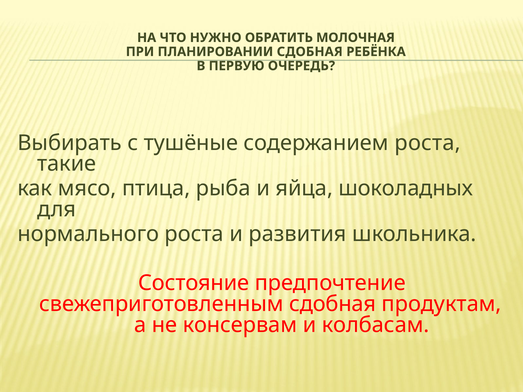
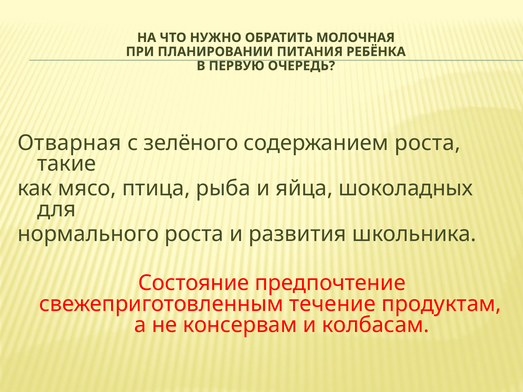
ПЛАНИРОВАНИИ СДОБНАЯ: СДОБНАЯ -> ПИТАНИЯ
Выбирать: Выбирать -> Отварная
тушёные: тушёные -> зелёного
свежеприготовленным сдобная: сдобная -> течение
